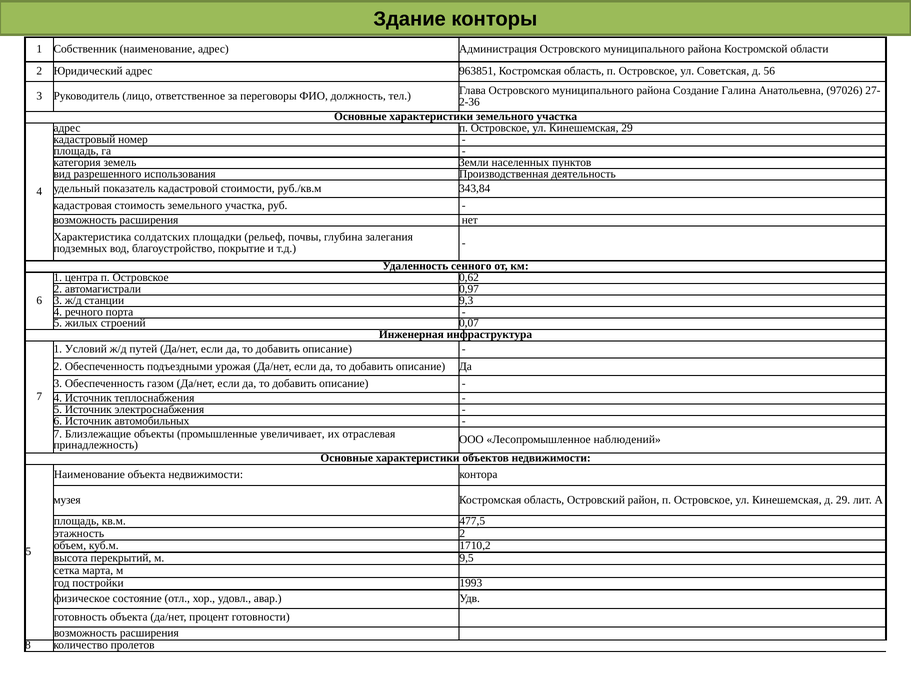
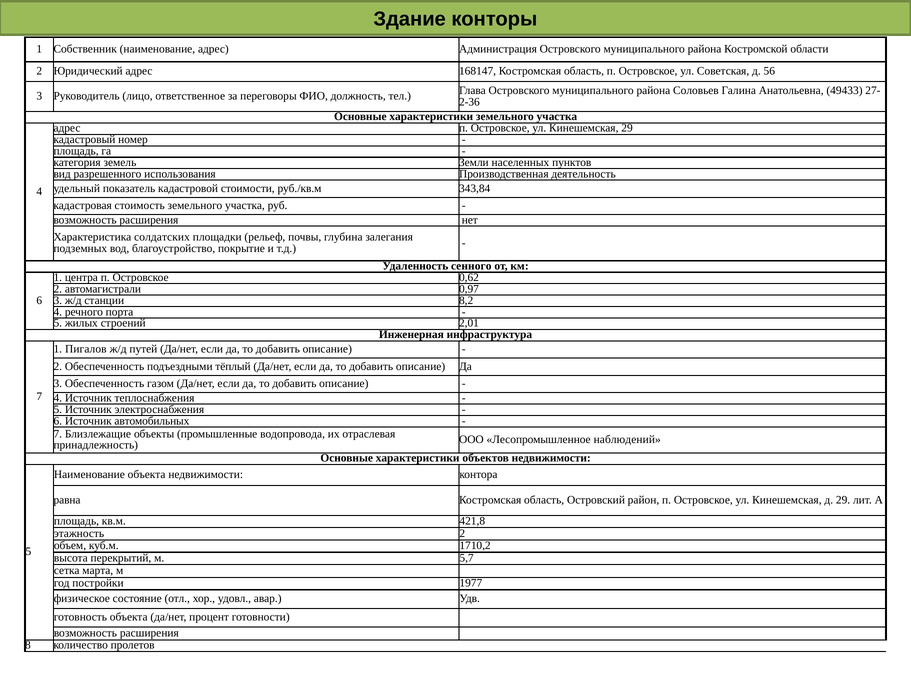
963851: 963851 -> 168147
Создание: Создание -> Соловьев
97026: 97026 -> 49433
9,3: 9,3 -> 8,2
0,07: 0,07 -> 2,01
Условий: Условий -> Пигалов
урожая: урожая -> тёплый
увеличивает: увеличивает -> водопровода
музея: музея -> равна
477,5: 477,5 -> 421,8
9,5: 9,5 -> 5,7
1993: 1993 -> 1977
